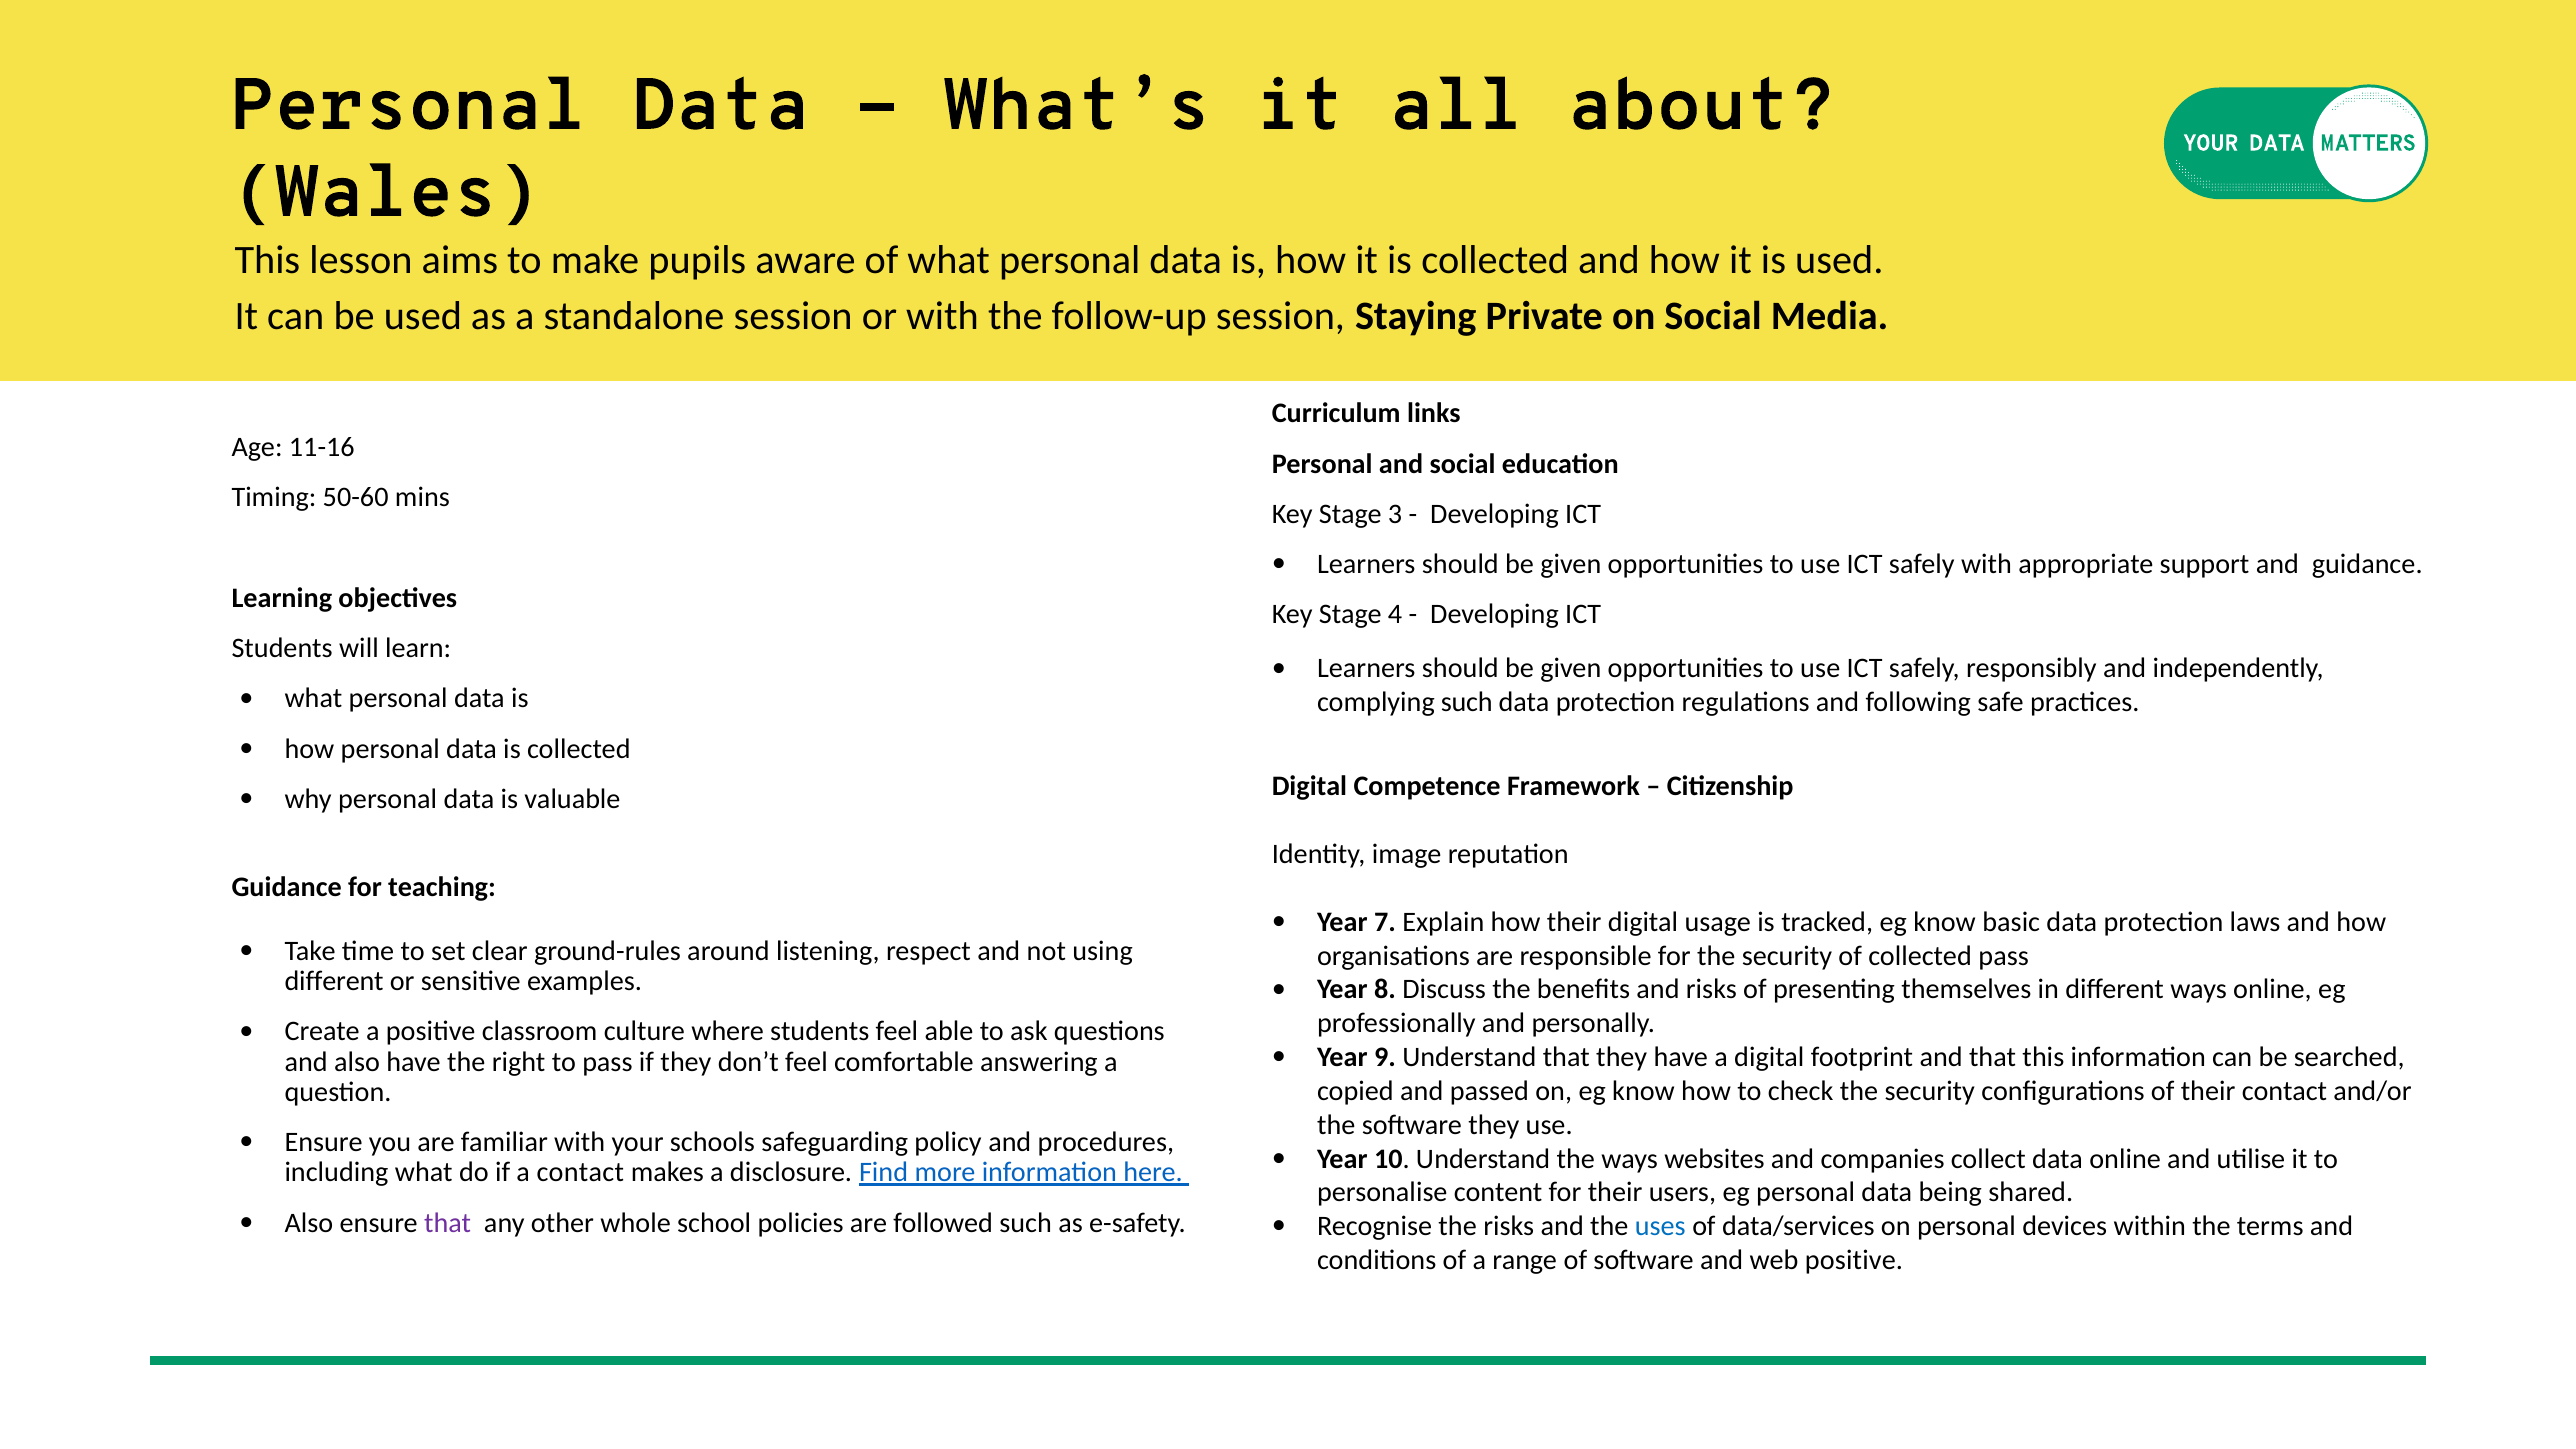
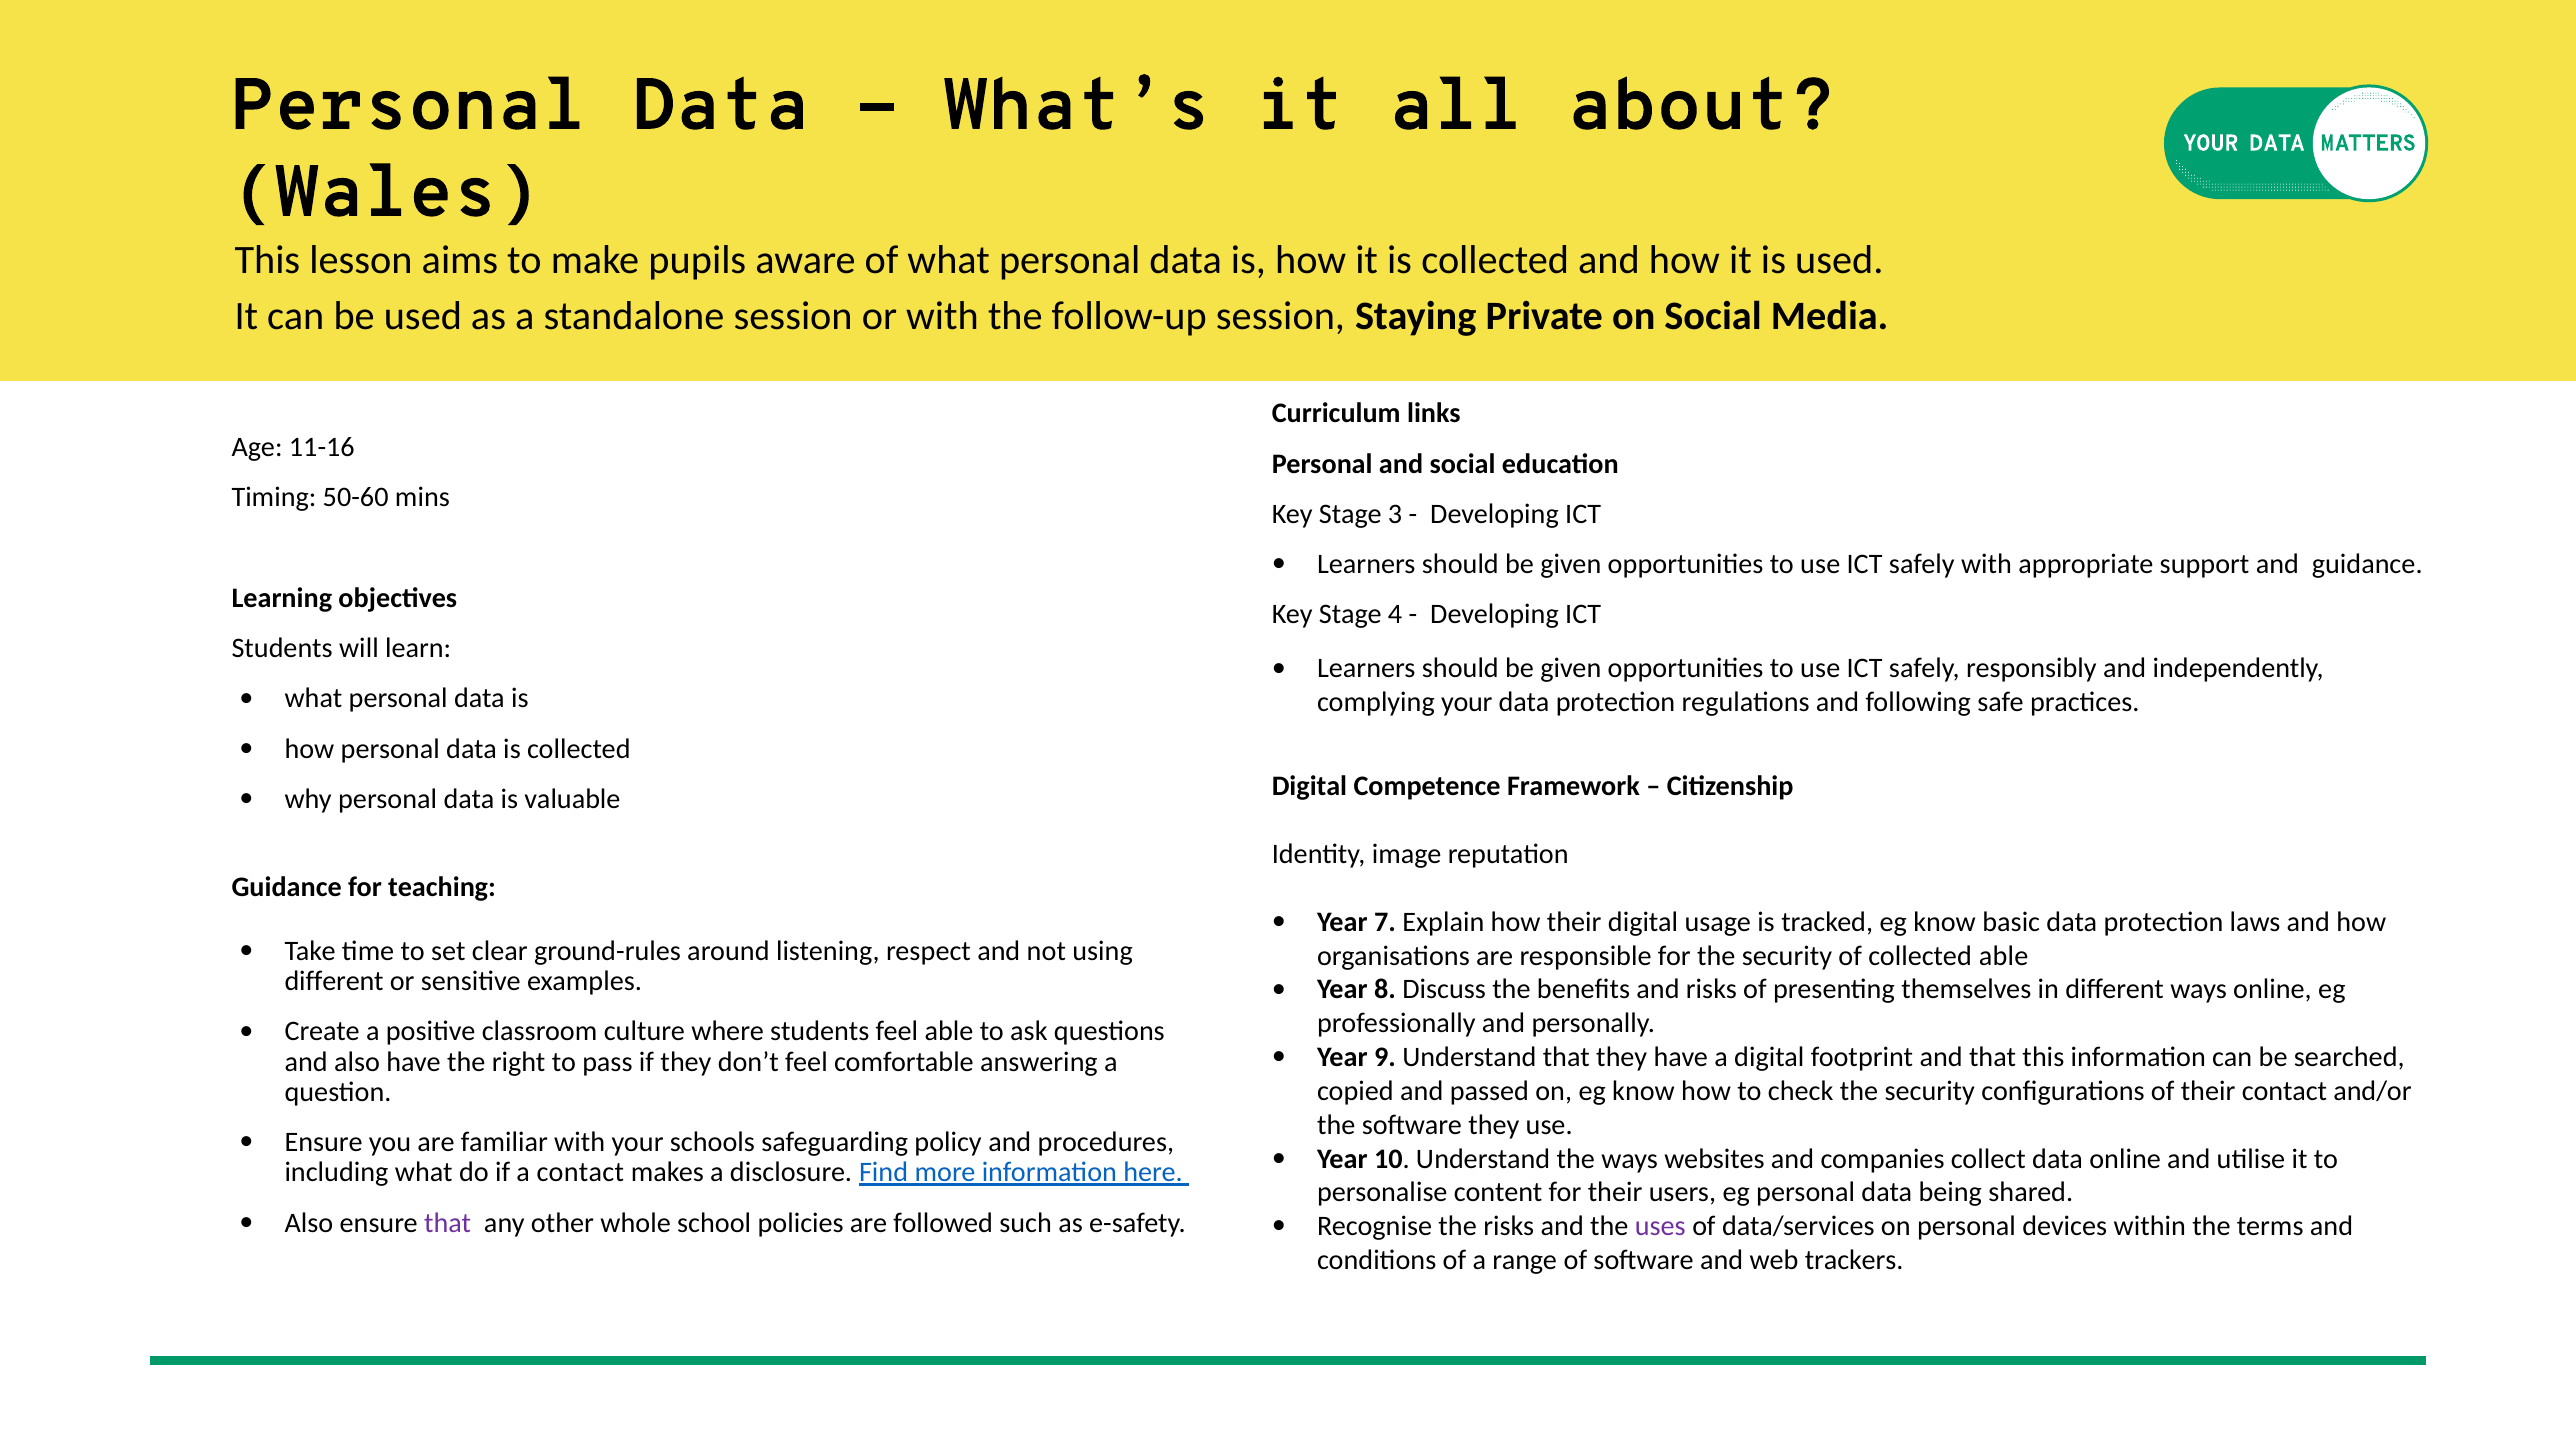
complying such: such -> your
collected pass: pass -> able
uses colour: blue -> purple
web positive: positive -> trackers
